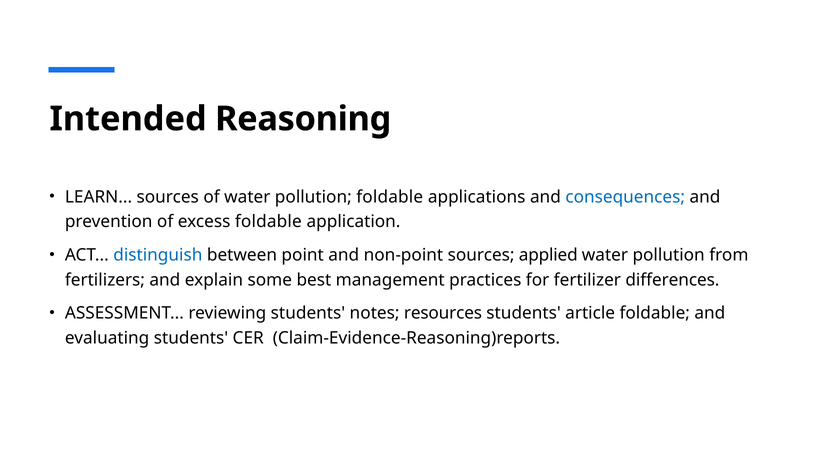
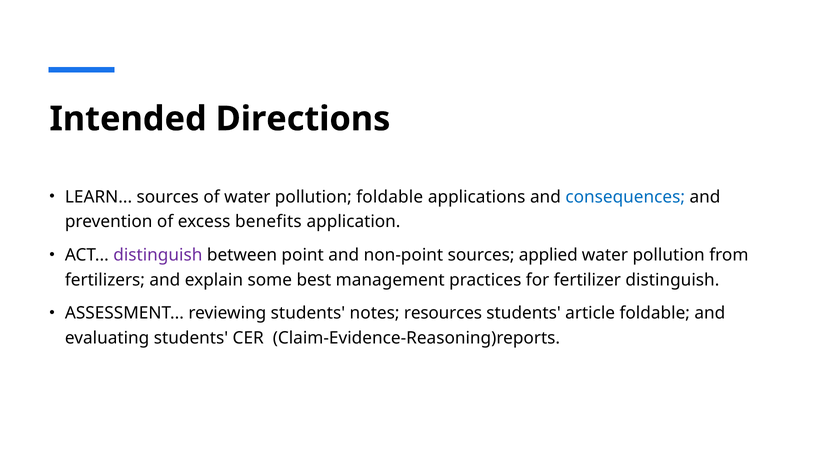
Reasoning: Reasoning -> Directions
excess foldable: foldable -> benefits
distinguish at (158, 255) colour: blue -> purple
fertilizer differences: differences -> distinguish
